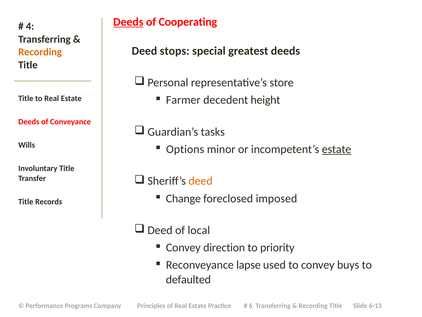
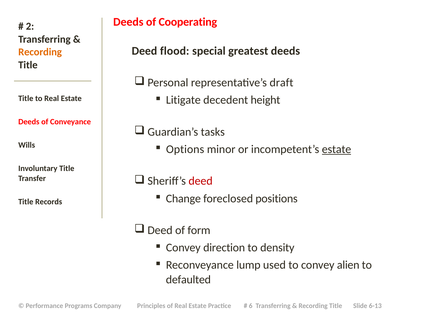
Deeds at (128, 22) underline: present -> none
4: 4 -> 2
stops: stops -> flood
store: store -> draft
Farmer: Farmer -> Litigate
deed at (201, 181) colour: orange -> red
imposed: imposed -> positions
local: local -> form
priority: priority -> density
lapse: lapse -> lump
buys: buys -> alien
